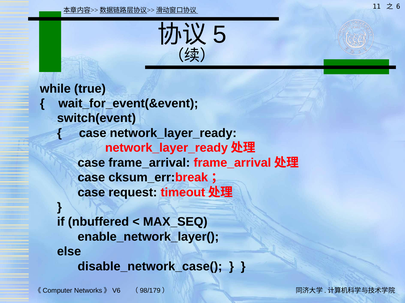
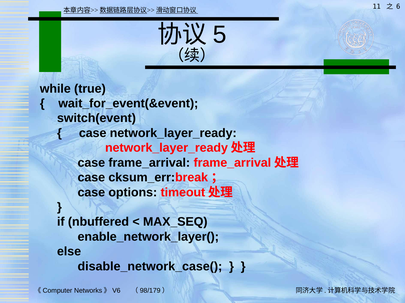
request: request -> options
